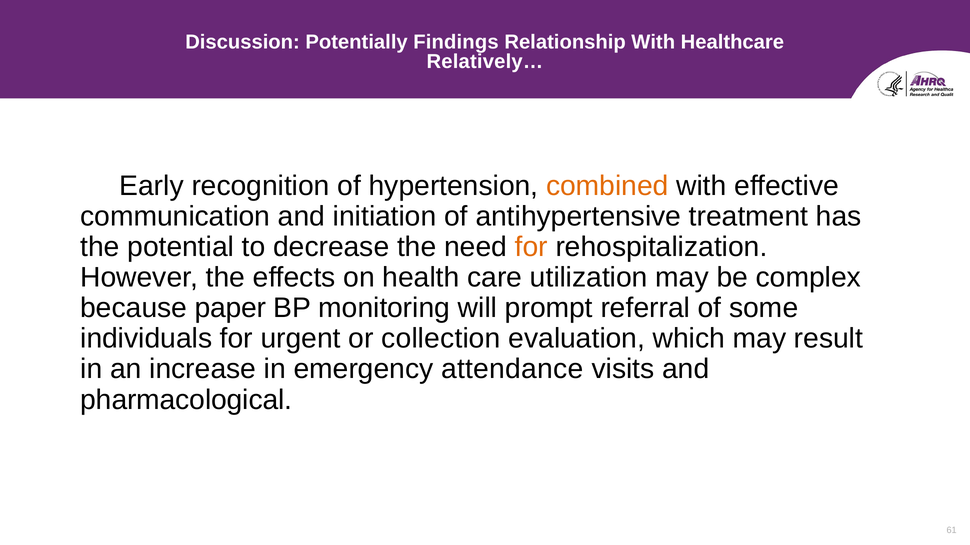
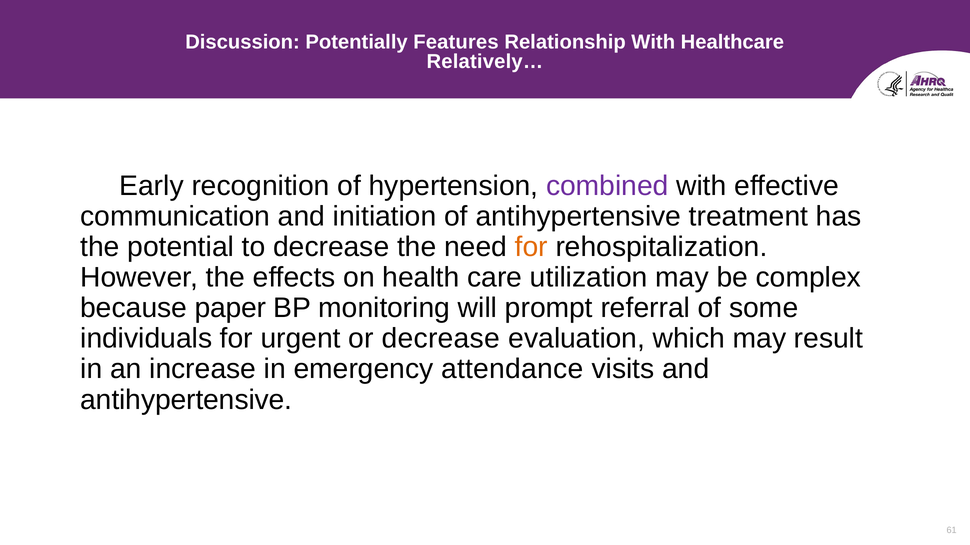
Findings: Findings -> Features
combined colour: orange -> purple
or collection: collection -> decrease
pharmacological at (186, 400): pharmacological -> antihypertensive
